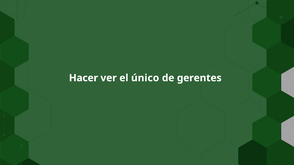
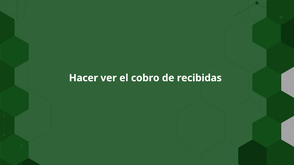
único: único -> cobro
gerentes: gerentes -> recibidas
